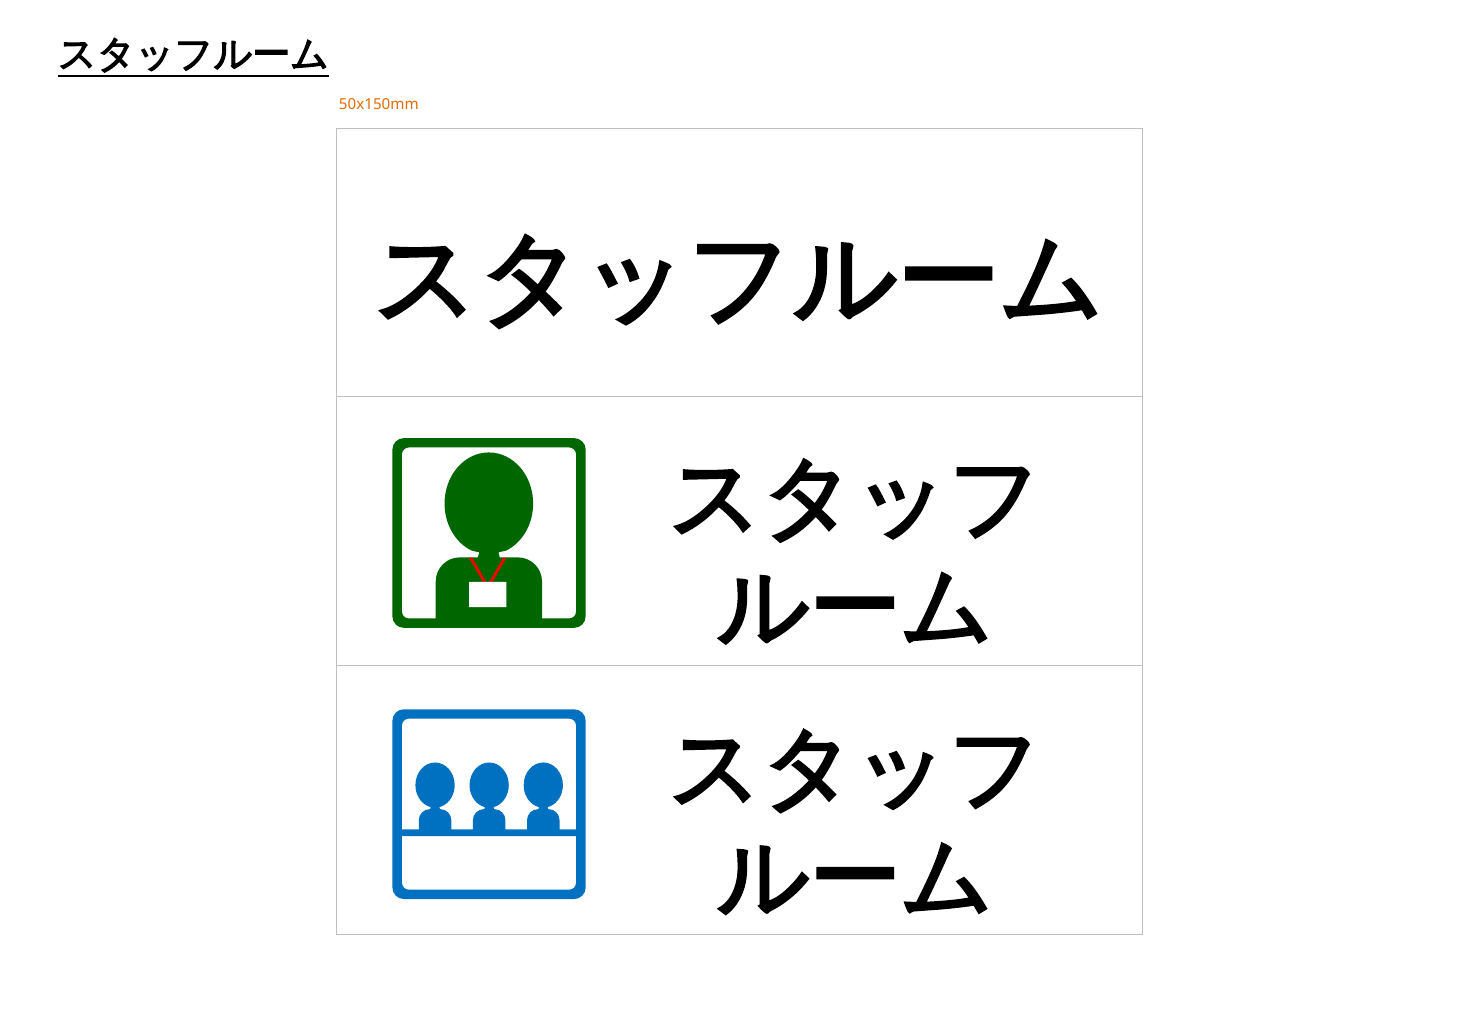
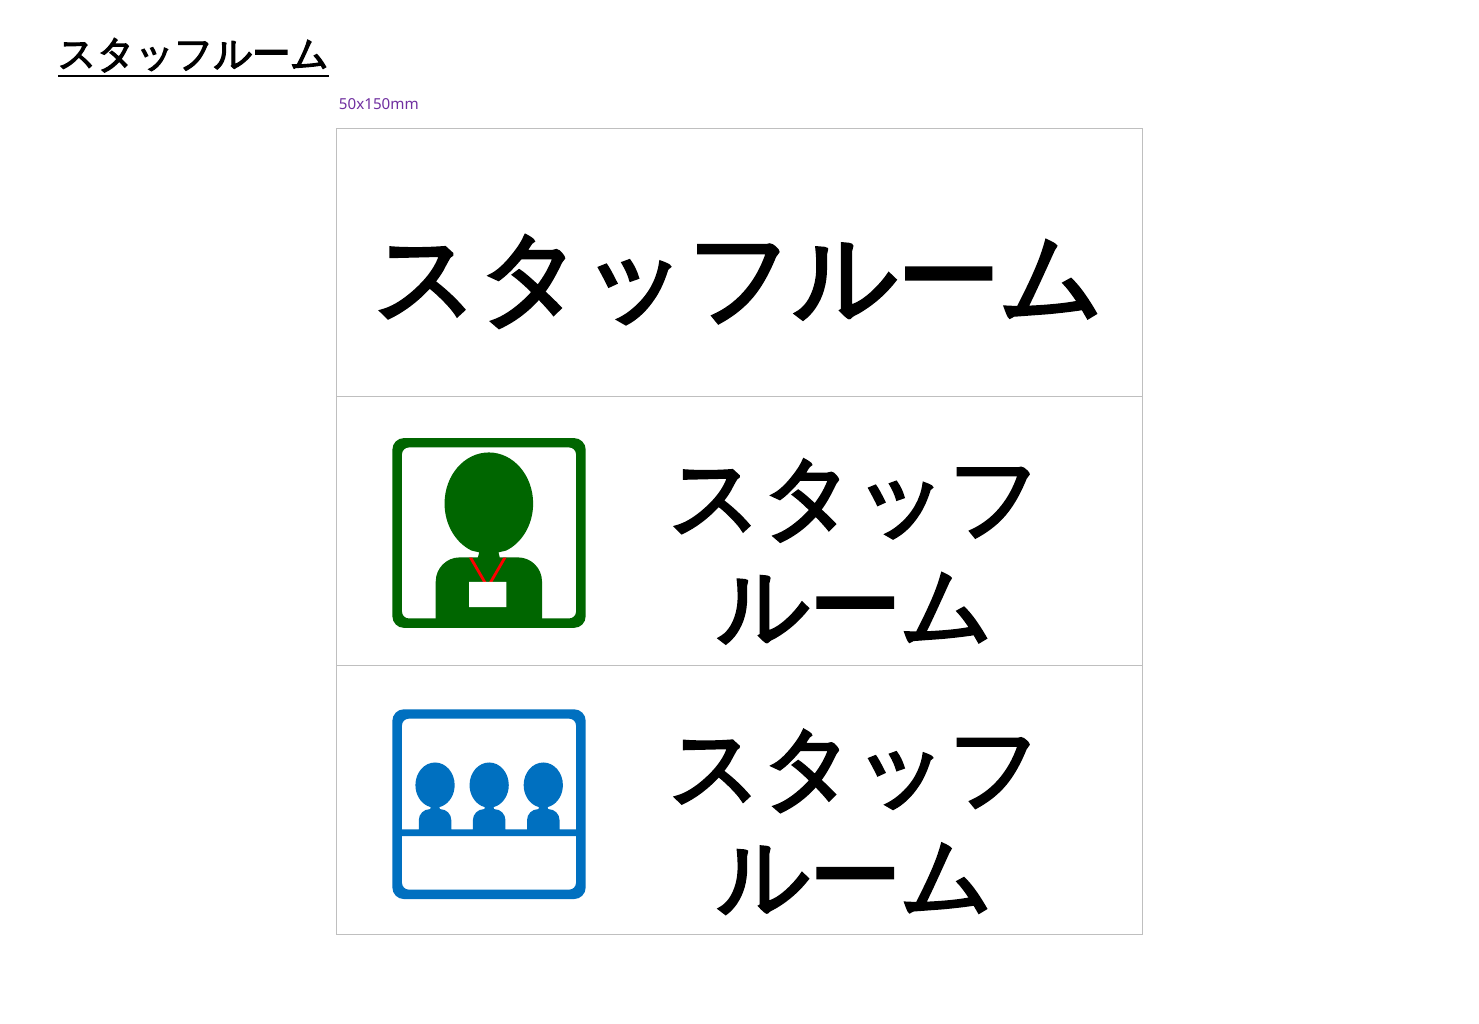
50x150mm colour: orange -> purple
